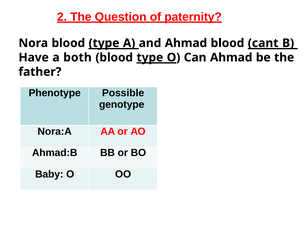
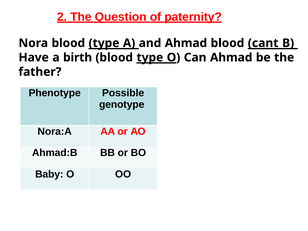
both: both -> birth
